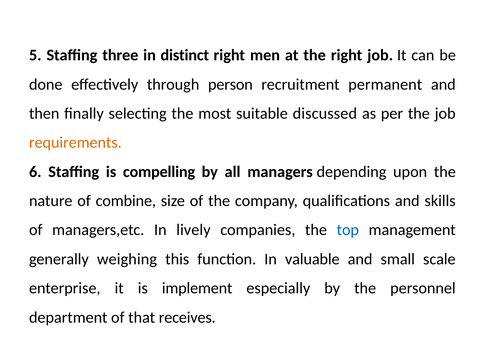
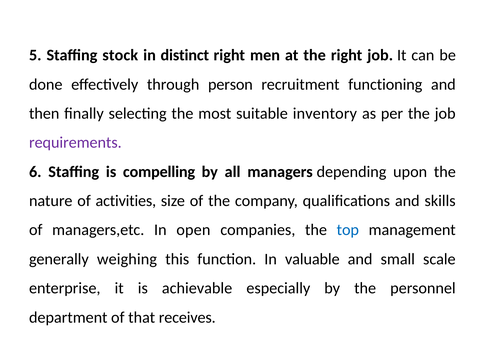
three: three -> stock
permanent: permanent -> functioning
discussed: discussed -> inventory
requirements colour: orange -> purple
combine: combine -> activities
lively: lively -> open
implement: implement -> achievable
